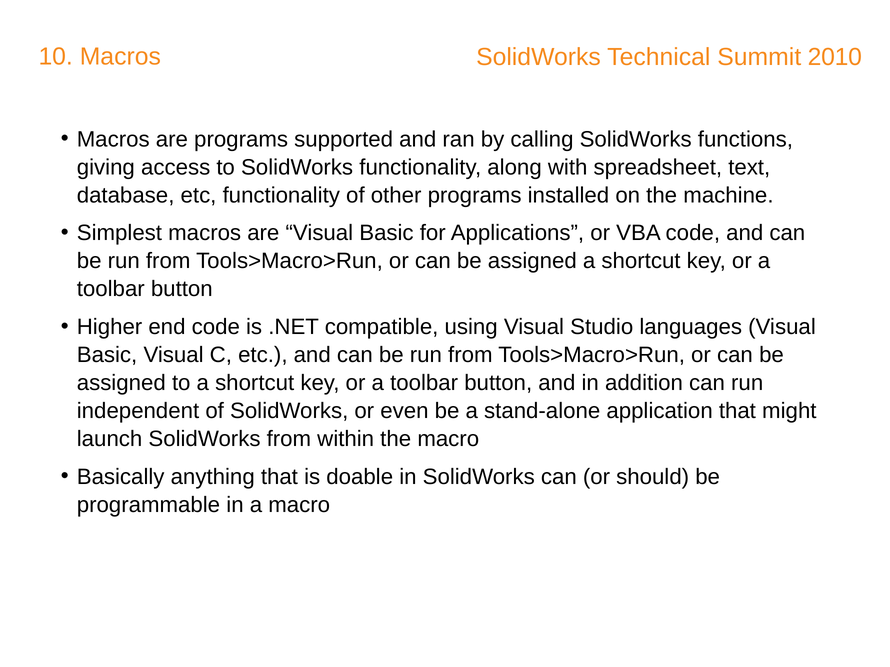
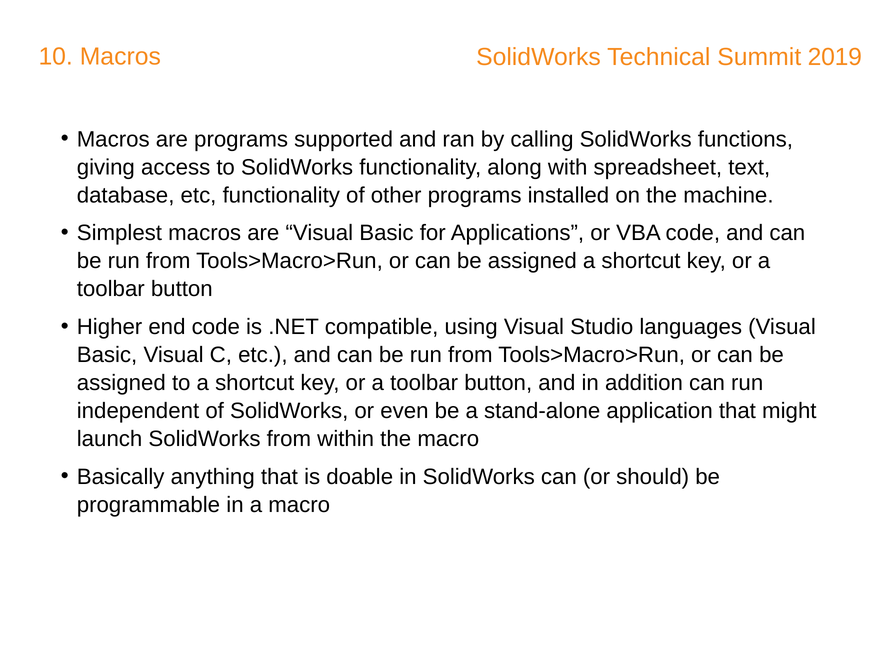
2010: 2010 -> 2019
